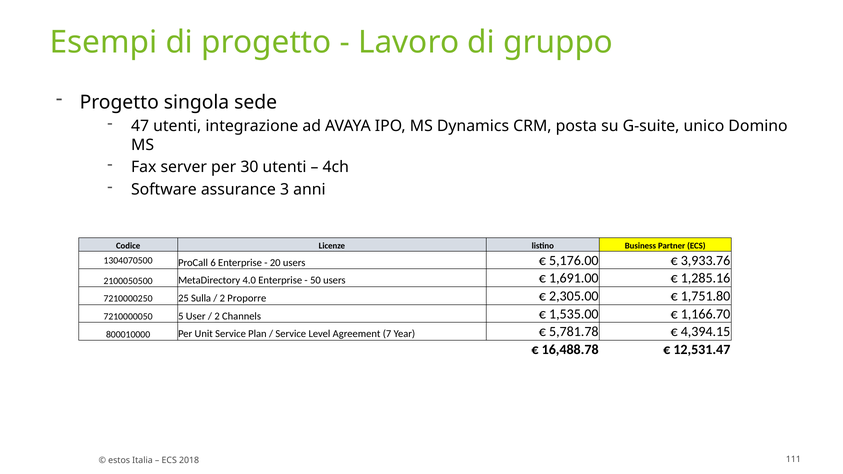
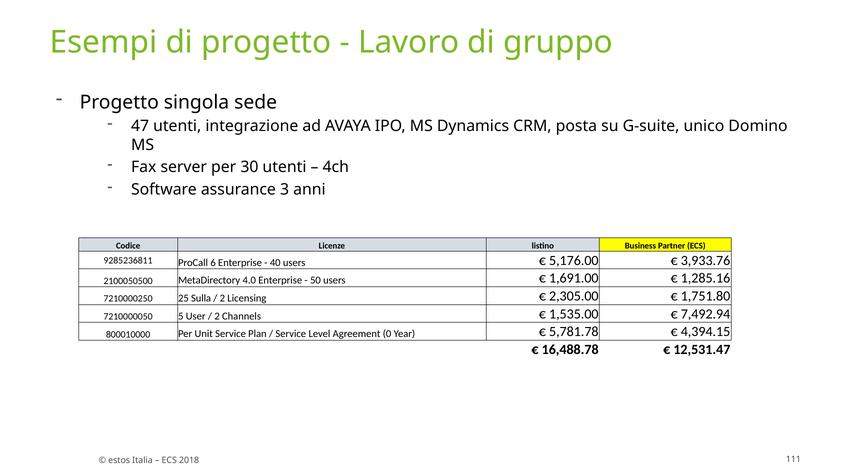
1304070500: 1304070500 -> 9285236811
20: 20 -> 40
Proporre: Proporre -> Licensing
1,166.70: 1,166.70 -> 7,492.94
7: 7 -> 0
